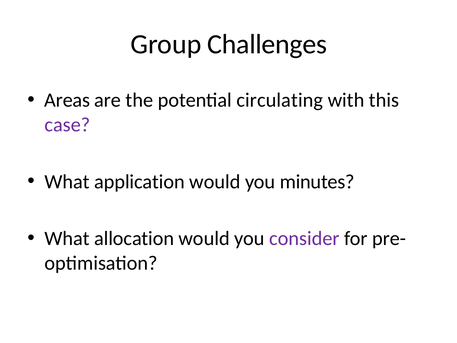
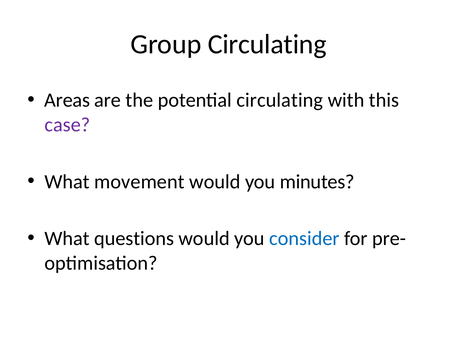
Group Challenges: Challenges -> Circulating
application: application -> movement
allocation: allocation -> questions
consider colour: purple -> blue
